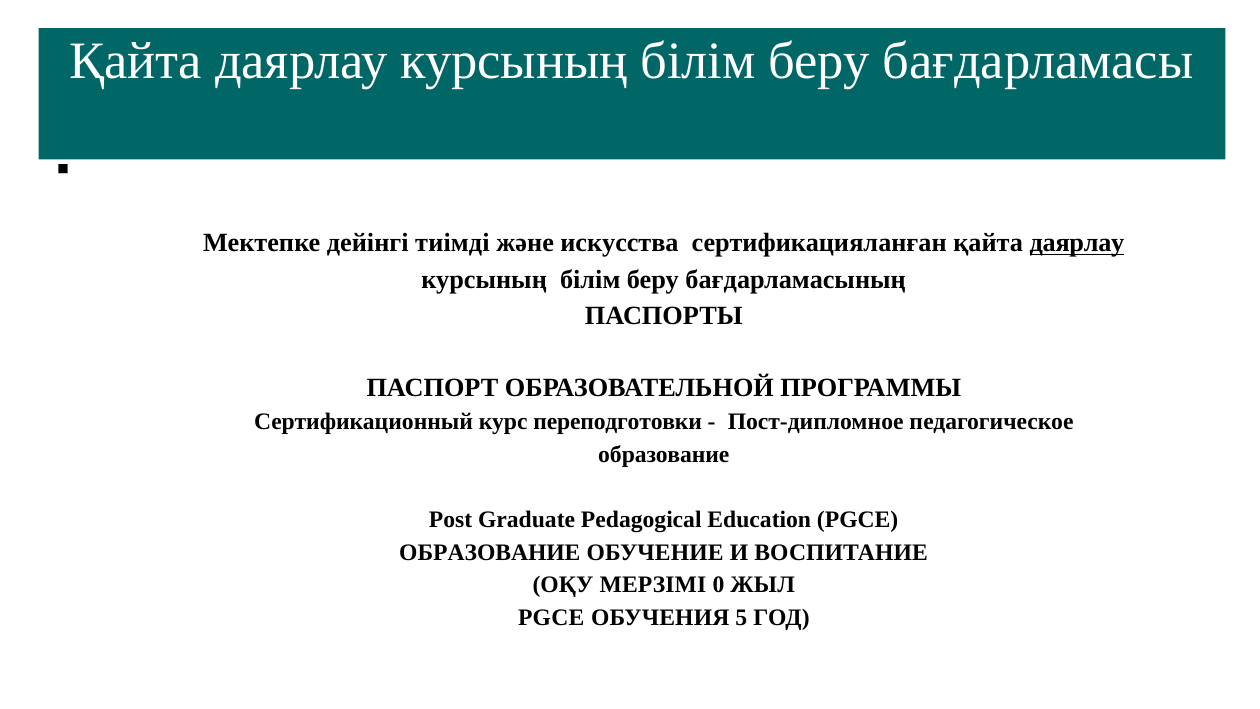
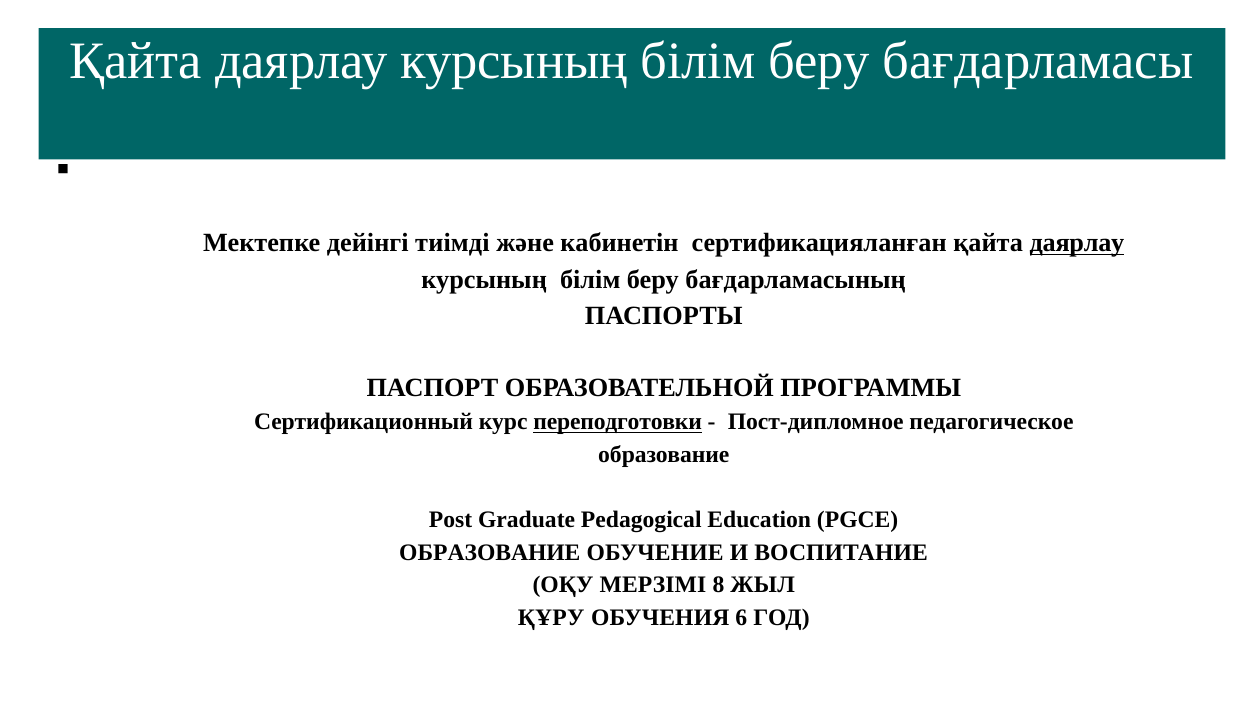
искусства: искусства -> кабинетін
переподготовки underline: none -> present
0: 0 -> 8
PGCE at (551, 617): PGCE -> ҚҰРУ
5: 5 -> 6
